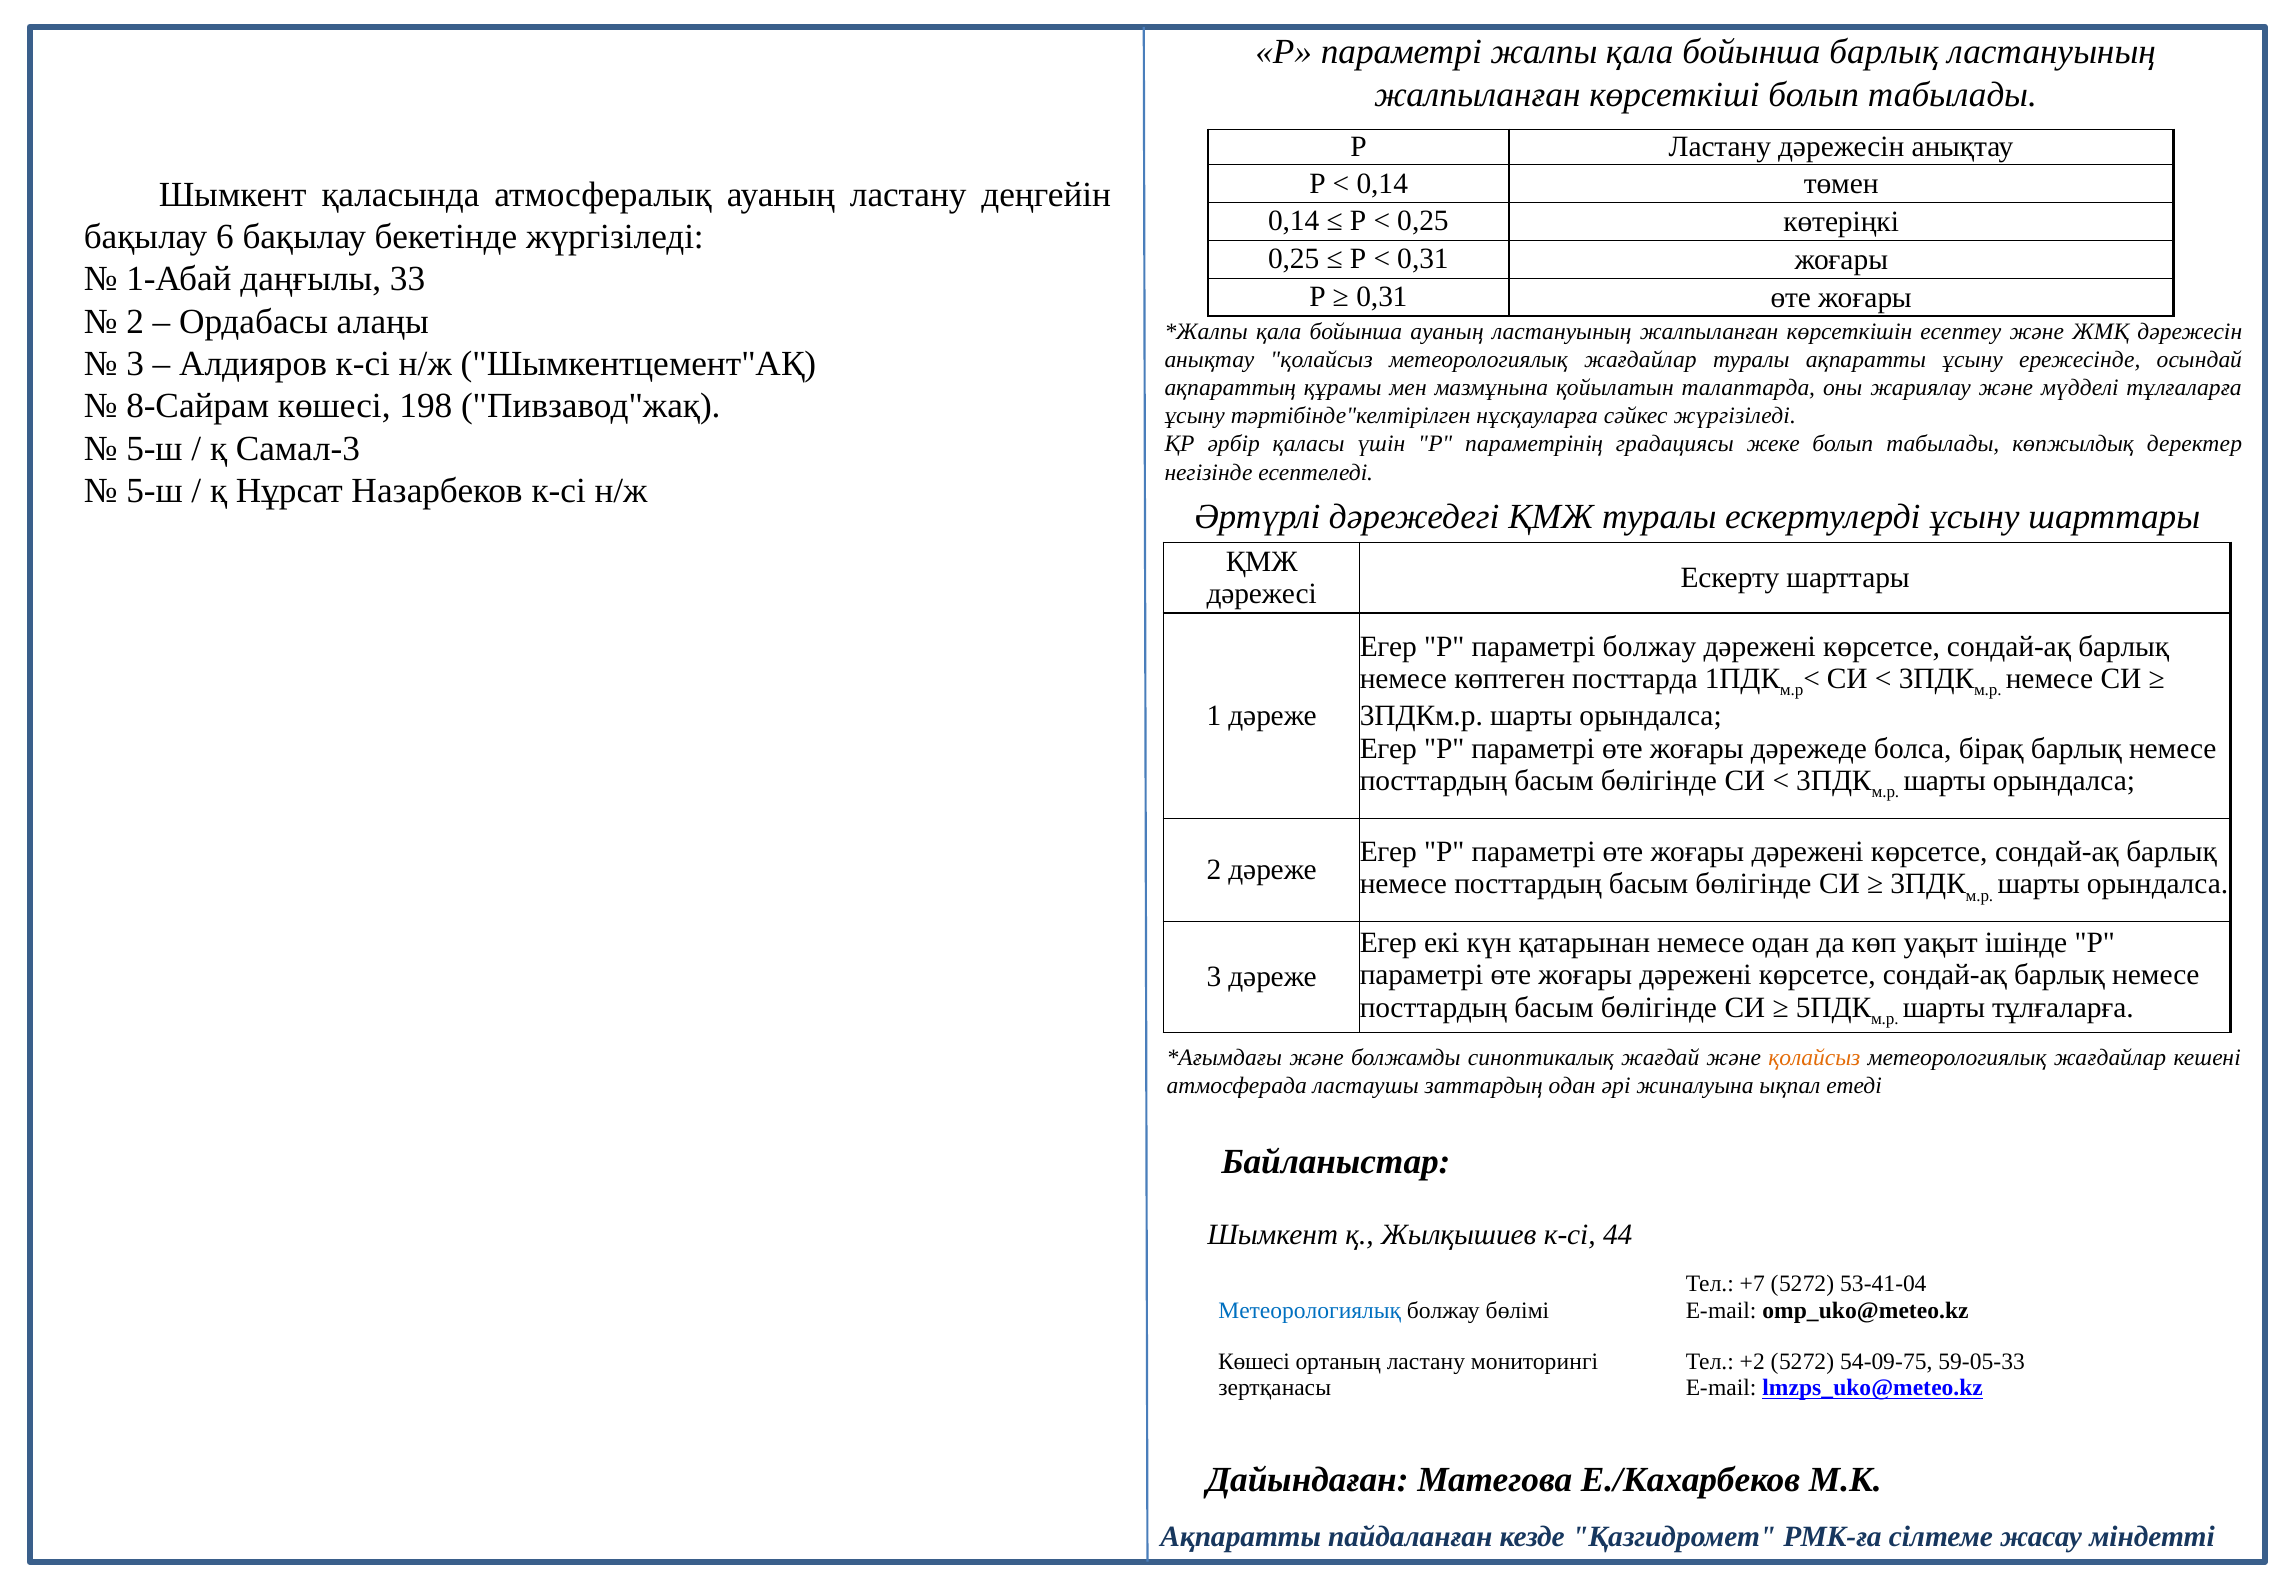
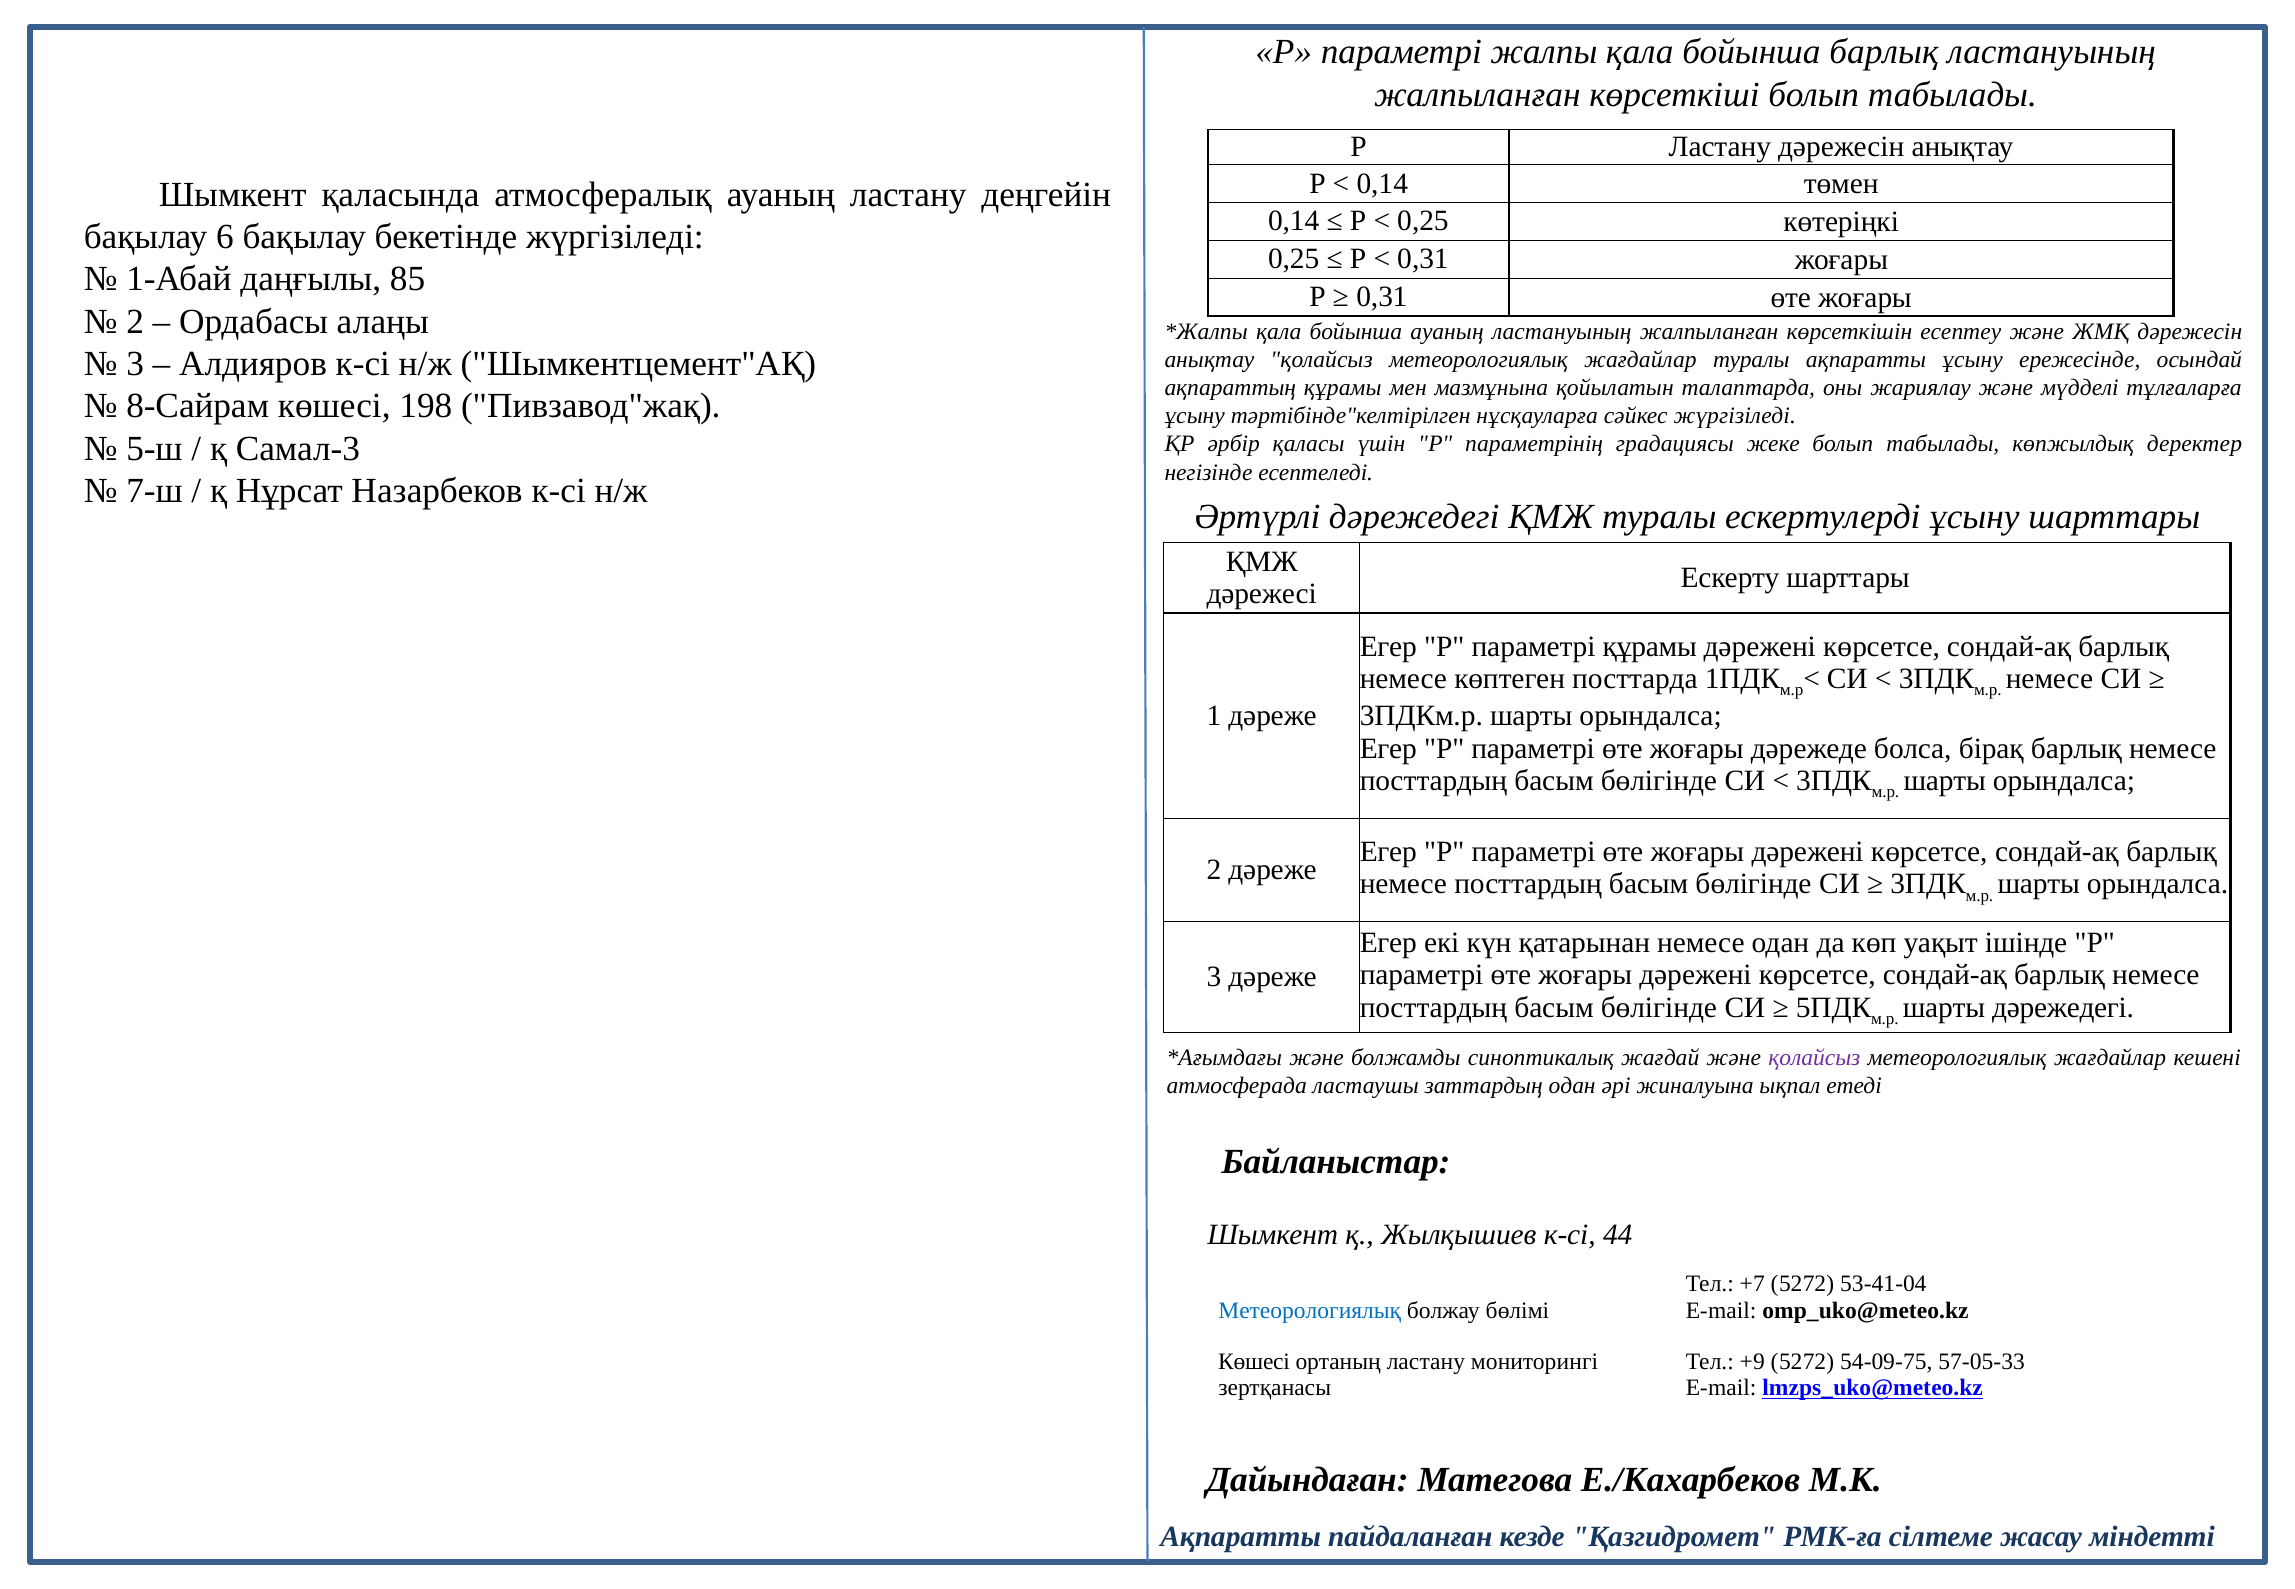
33: 33 -> 85
5-ш at (154, 491): 5-ш -> 7-ш
параметрі болжау: болжау -> құрамы
шарты тұлғаларға: тұлғаларға -> дәрежедегі
қолайсыз at (1814, 1057) colour: orange -> purple
+2: +2 -> +9
59-05-33: 59-05-33 -> 57-05-33
